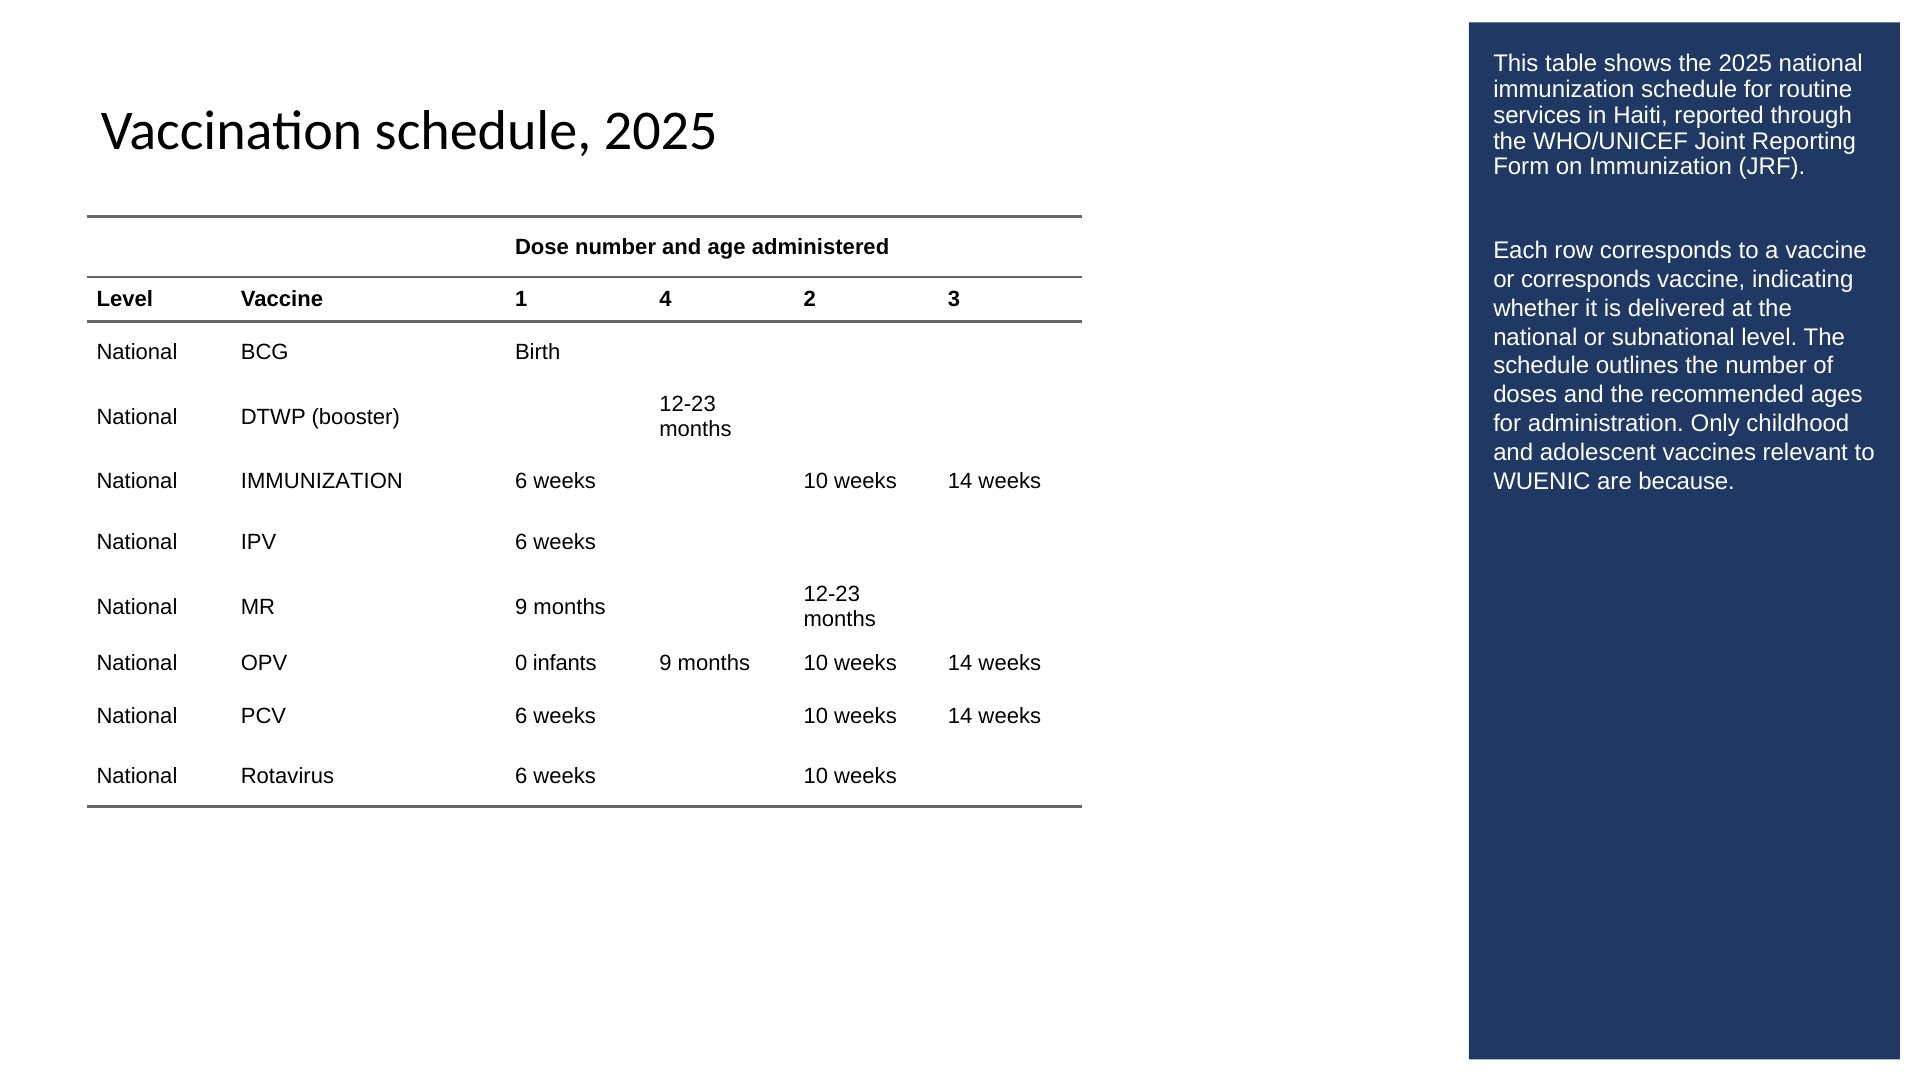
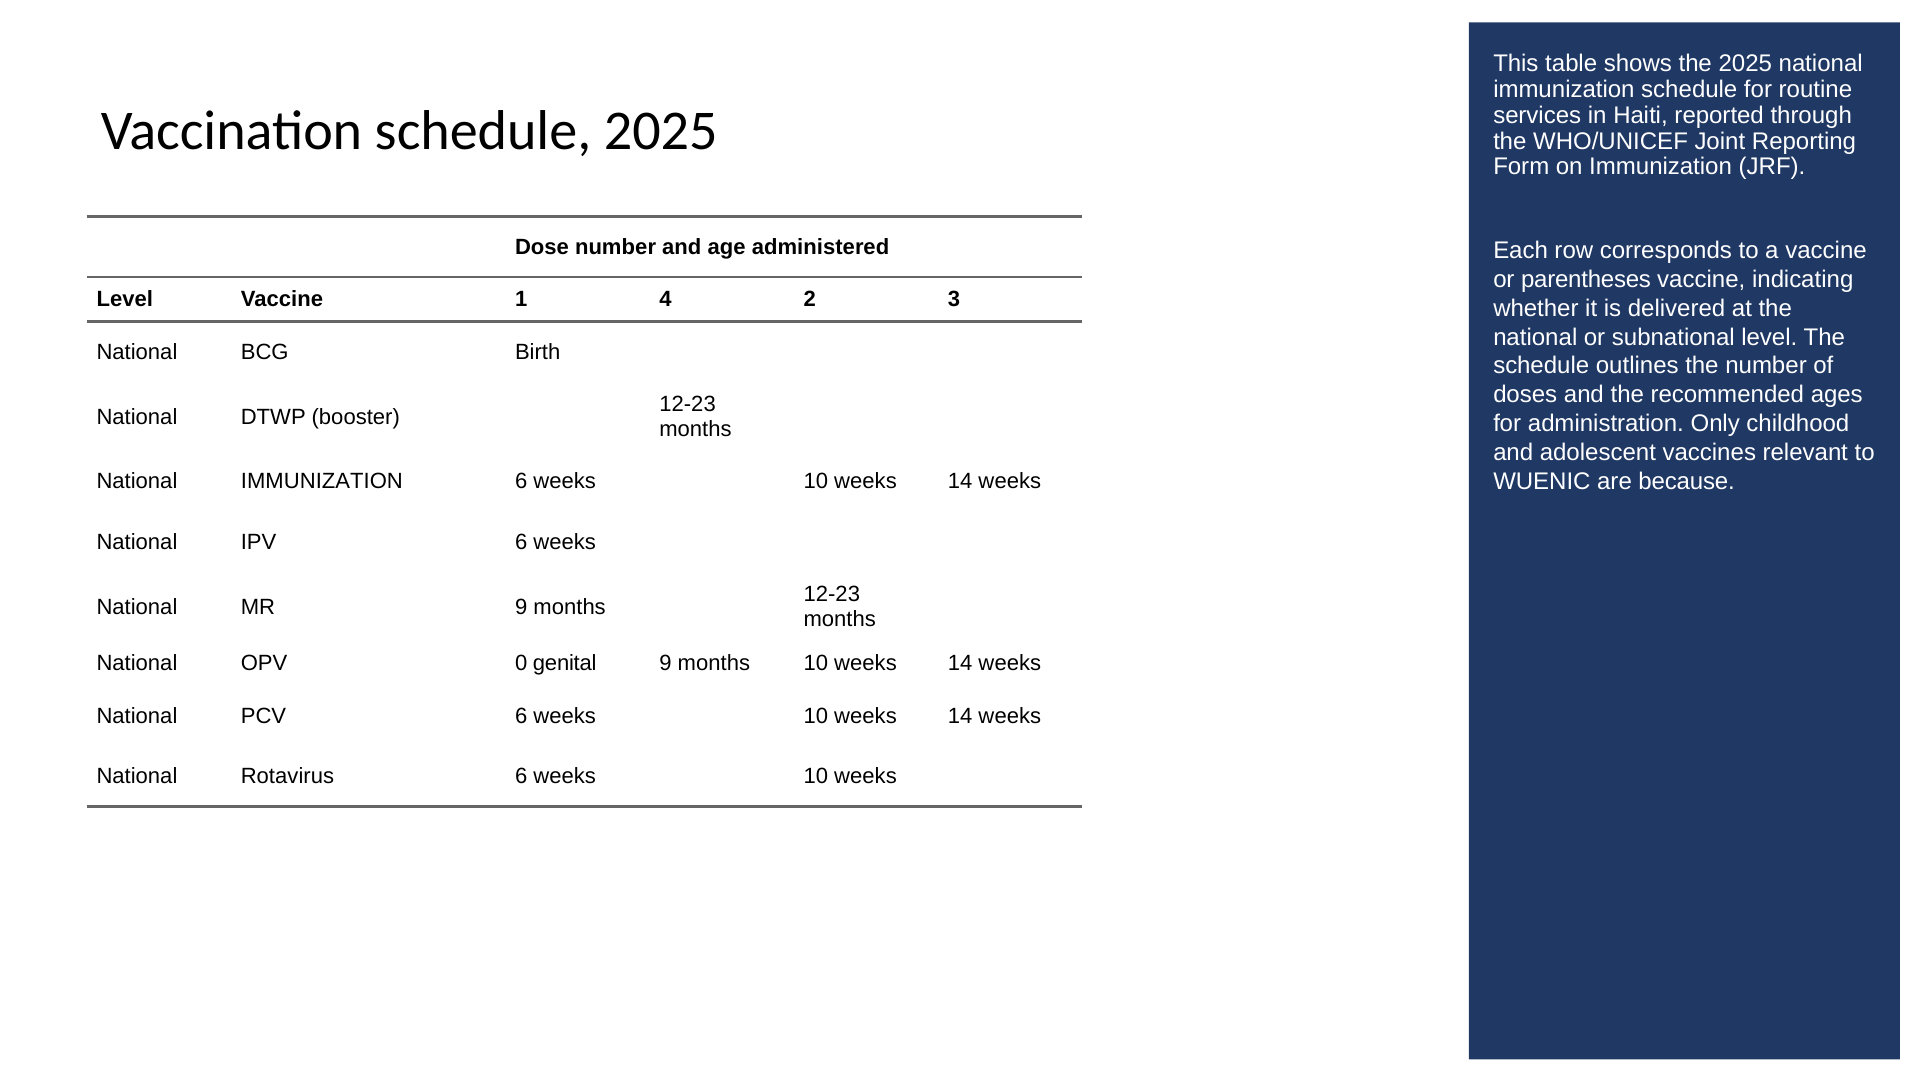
or corresponds: corresponds -> parentheses
infants: infants -> genital
